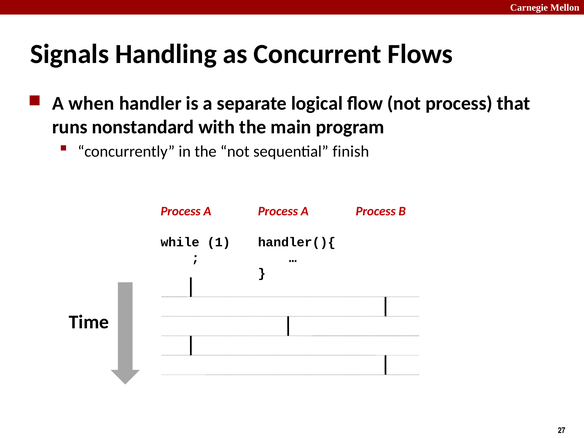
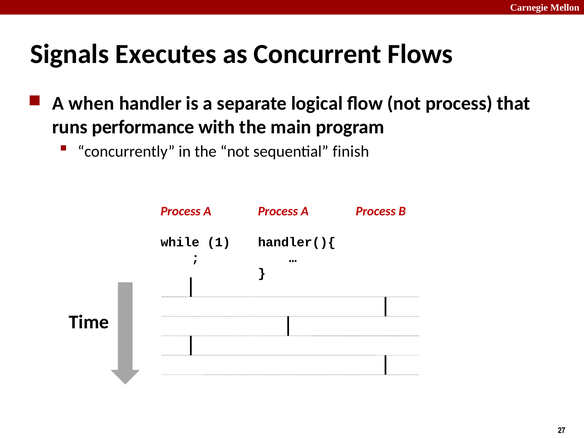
Handling: Handling -> Executes
nonstandard: nonstandard -> performance
